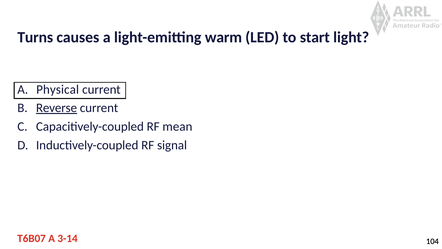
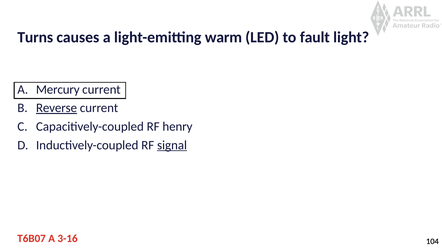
start: start -> fault
Physical: Physical -> Mercury
mean: mean -> henry
signal underline: none -> present
3-14: 3-14 -> 3-16
